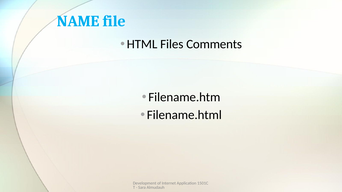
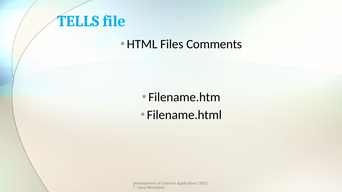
NAME: NAME -> TELLS
